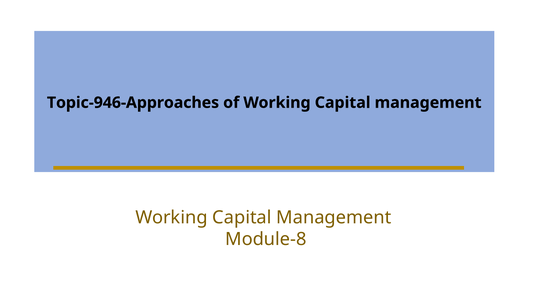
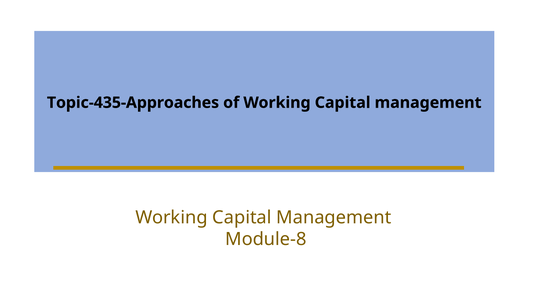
Topic-946-Approaches: Topic-946-Approaches -> Topic-435-Approaches
